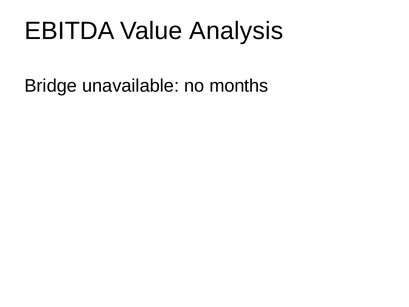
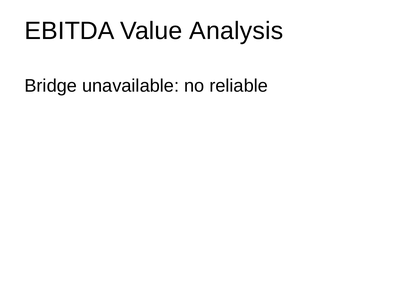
months: months -> reliable
